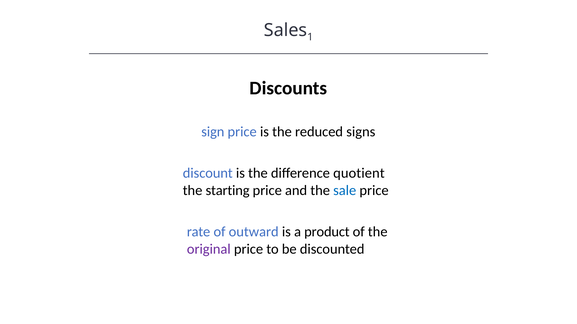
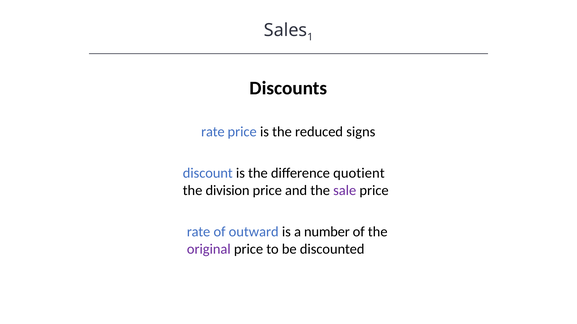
sign at (213, 132): sign -> rate
starting: starting -> division
sale colour: blue -> purple
product: product -> number
